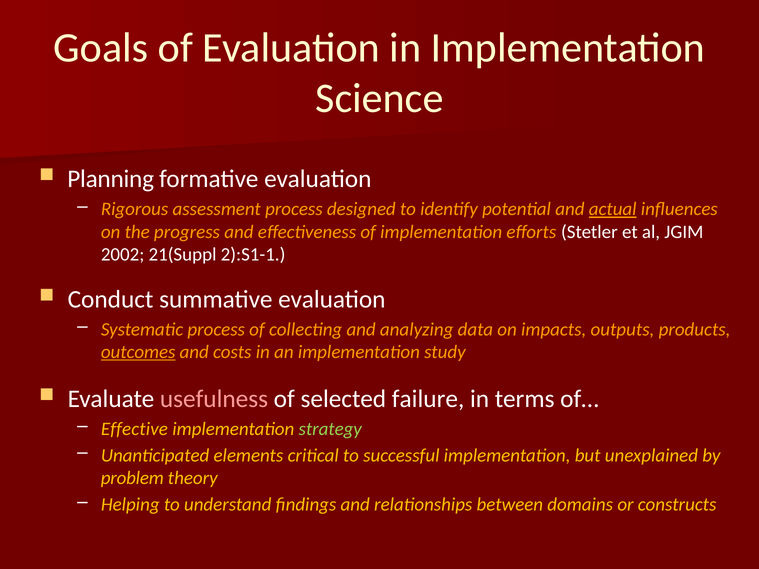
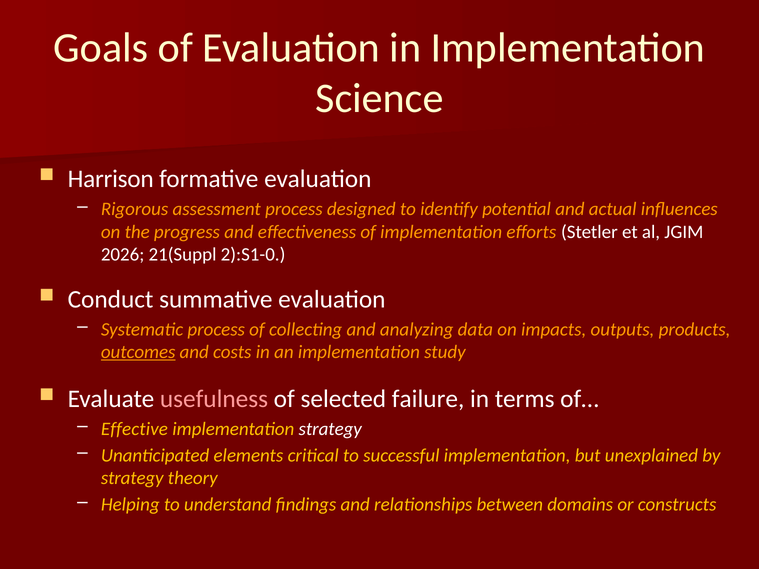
Planning: Planning -> Harrison
actual underline: present -> none
2002: 2002 -> 2026
2):S1-1: 2):S1-1 -> 2):S1-0
strategy at (330, 429) colour: light green -> white
problem at (132, 478): problem -> strategy
